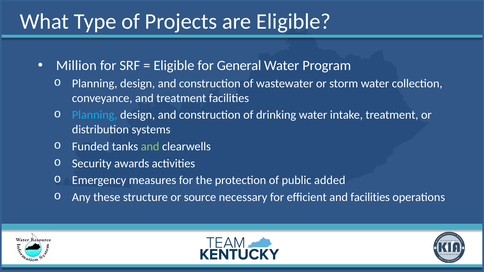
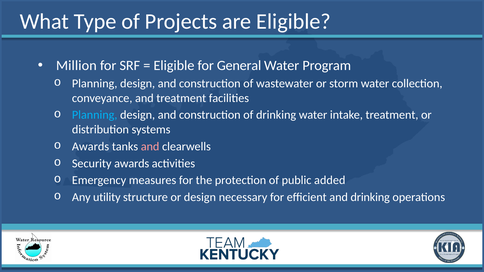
Funded at (91, 147): Funded -> Awards
and at (150, 147) colour: light green -> pink
these: these -> utility
or source: source -> design
and facilities: facilities -> drinking
